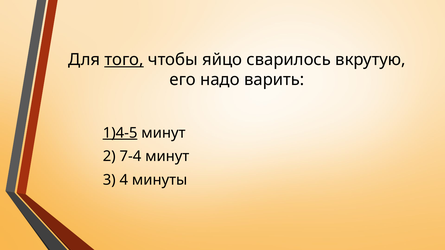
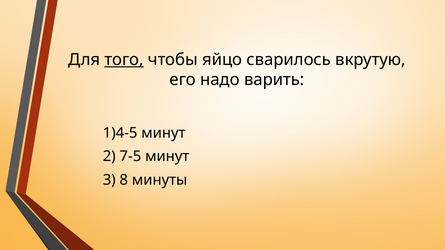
1)4-5 underline: present -> none
7-4: 7-4 -> 7-5
4: 4 -> 8
